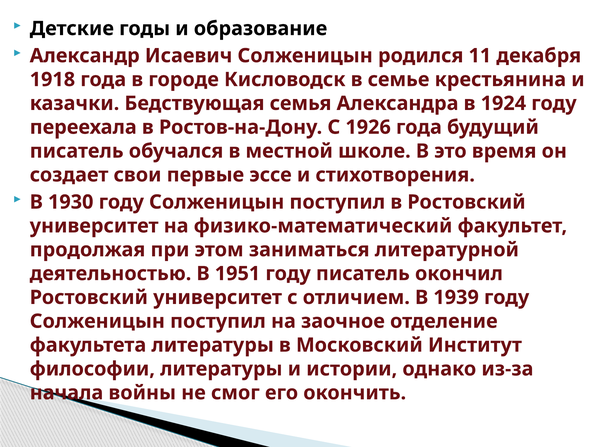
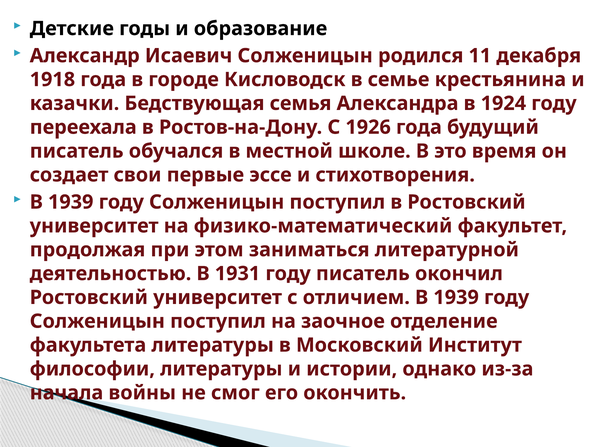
1930 at (71, 202): 1930 -> 1939
1951: 1951 -> 1931
